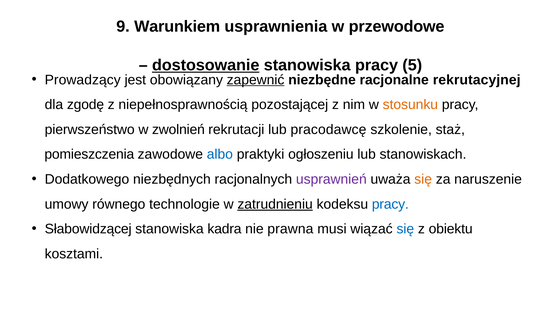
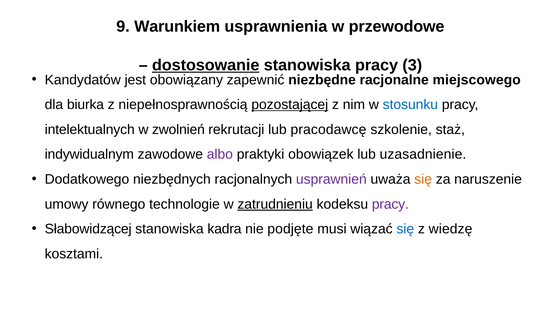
5: 5 -> 3
Prowadzący: Prowadzący -> Kandydatów
zapewnić underline: present -> none
rekrutacyjnej: rekrutacyjnej -> miejscowego
zgodę: zgodę -> biurka
pozostającej underline: none -> present
stosunku colour: orange -> blue
pierwszeństwo: pierwszeństwo -> intelektualnych
pomieszczenia: pomieszczenia -> indywidualnym
albo colour: blue -> purple
ogłoszeniu: ogłoszeniu -> obowiązek
stanowiskach: stanowiskach -> uzasadnienie
pracy at (390, 204) colour: blue -> purple
prawna: prawna -> podjęte
obiektu: obiektu -> wiedzę
